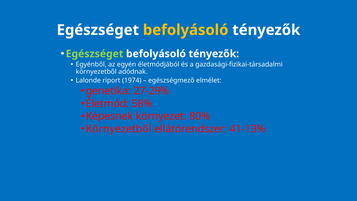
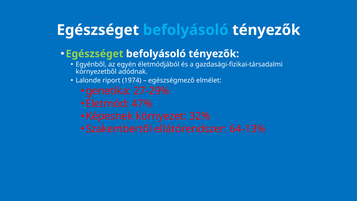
befolyásoló at (186, 30) colour: yellow -> light blue
58%: 58% -> 47%
80%: 80% -> 32%
Környezetből at (119, 129): Környezetből -> Szakembertől
41-13%: 41-13% -> 64-13%
